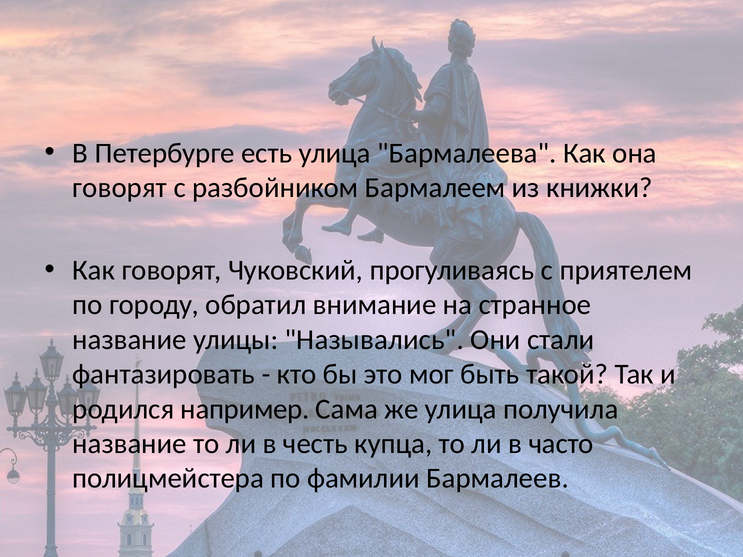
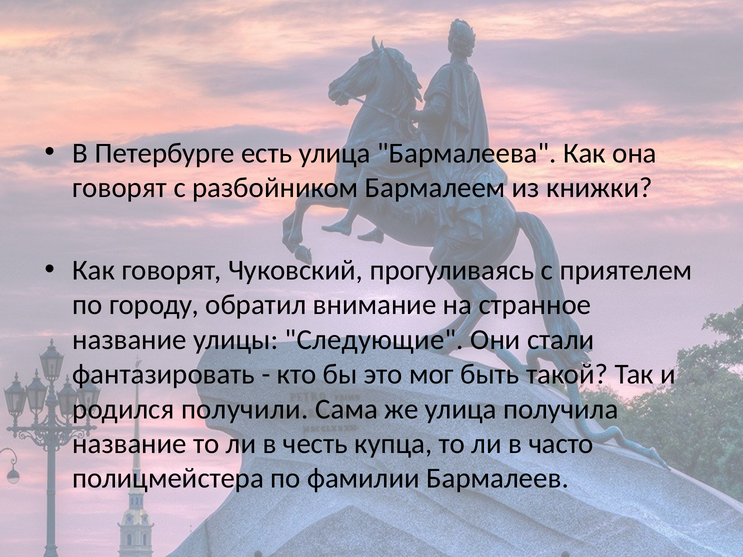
Назывались: Назывались -> Следующие
например: например -> получили
